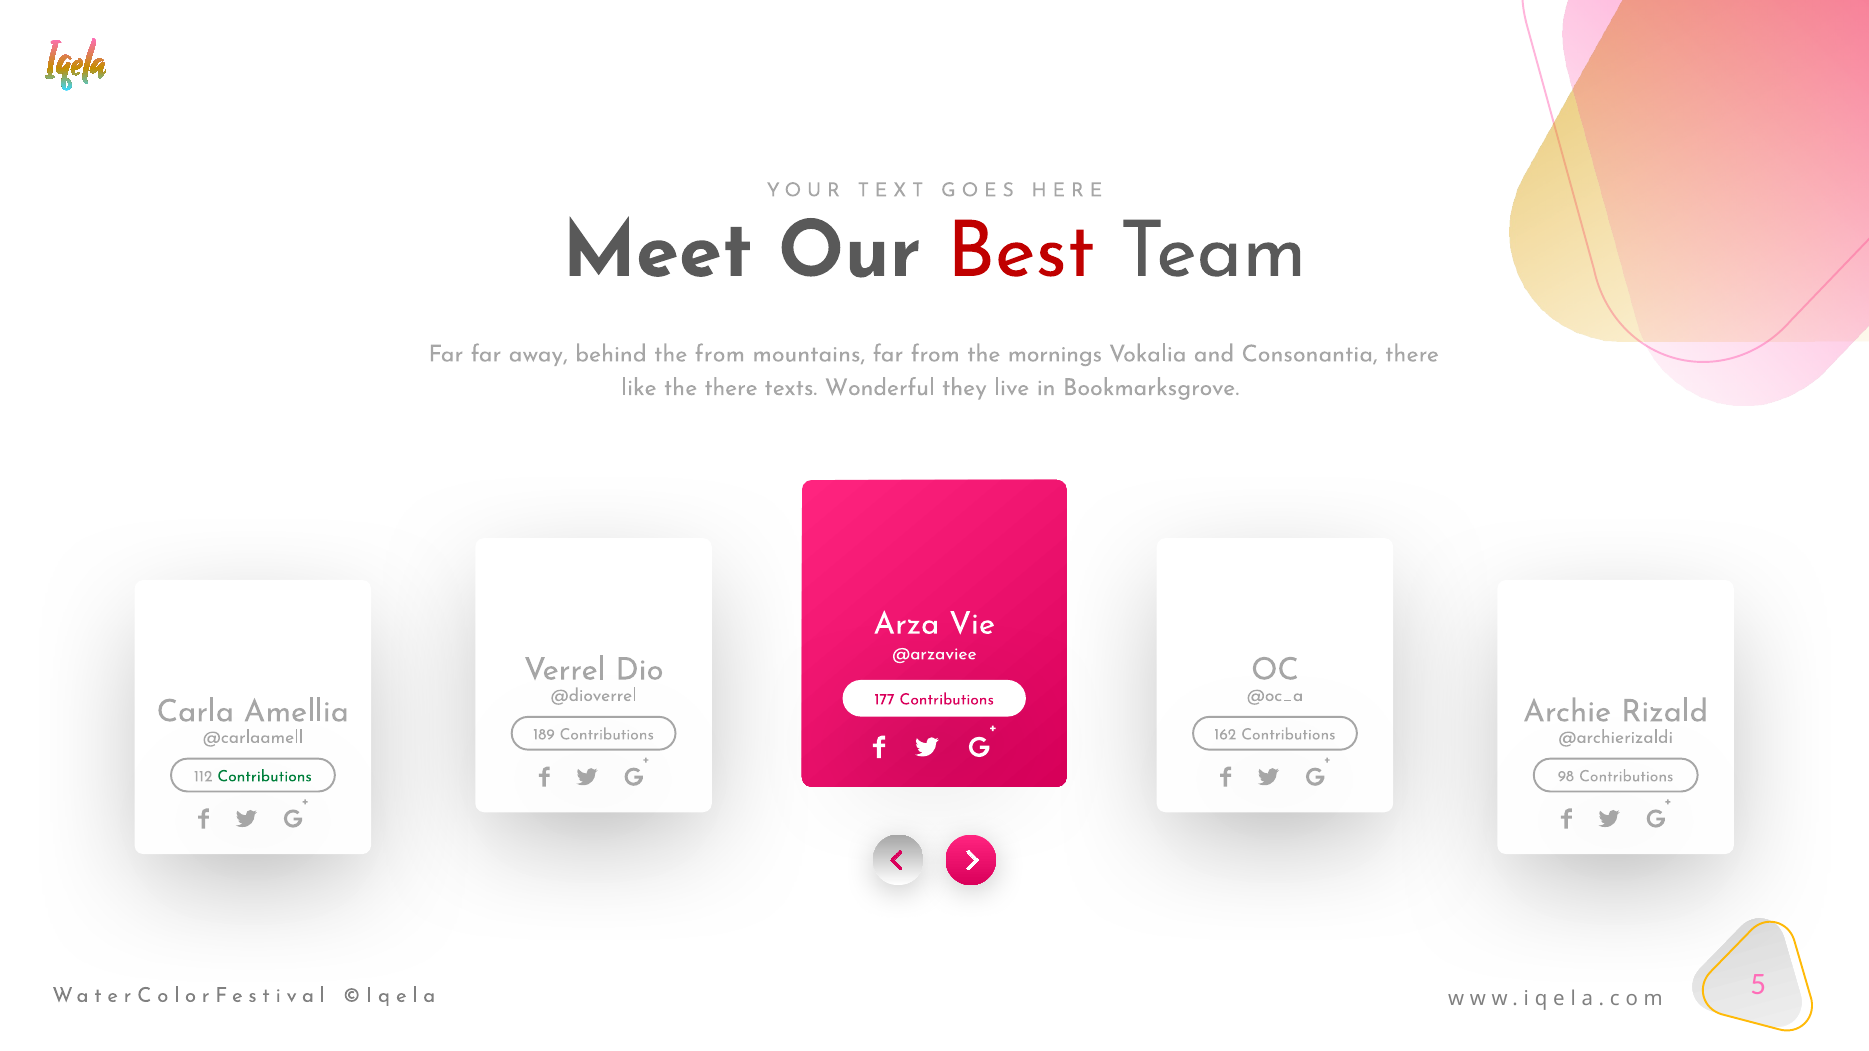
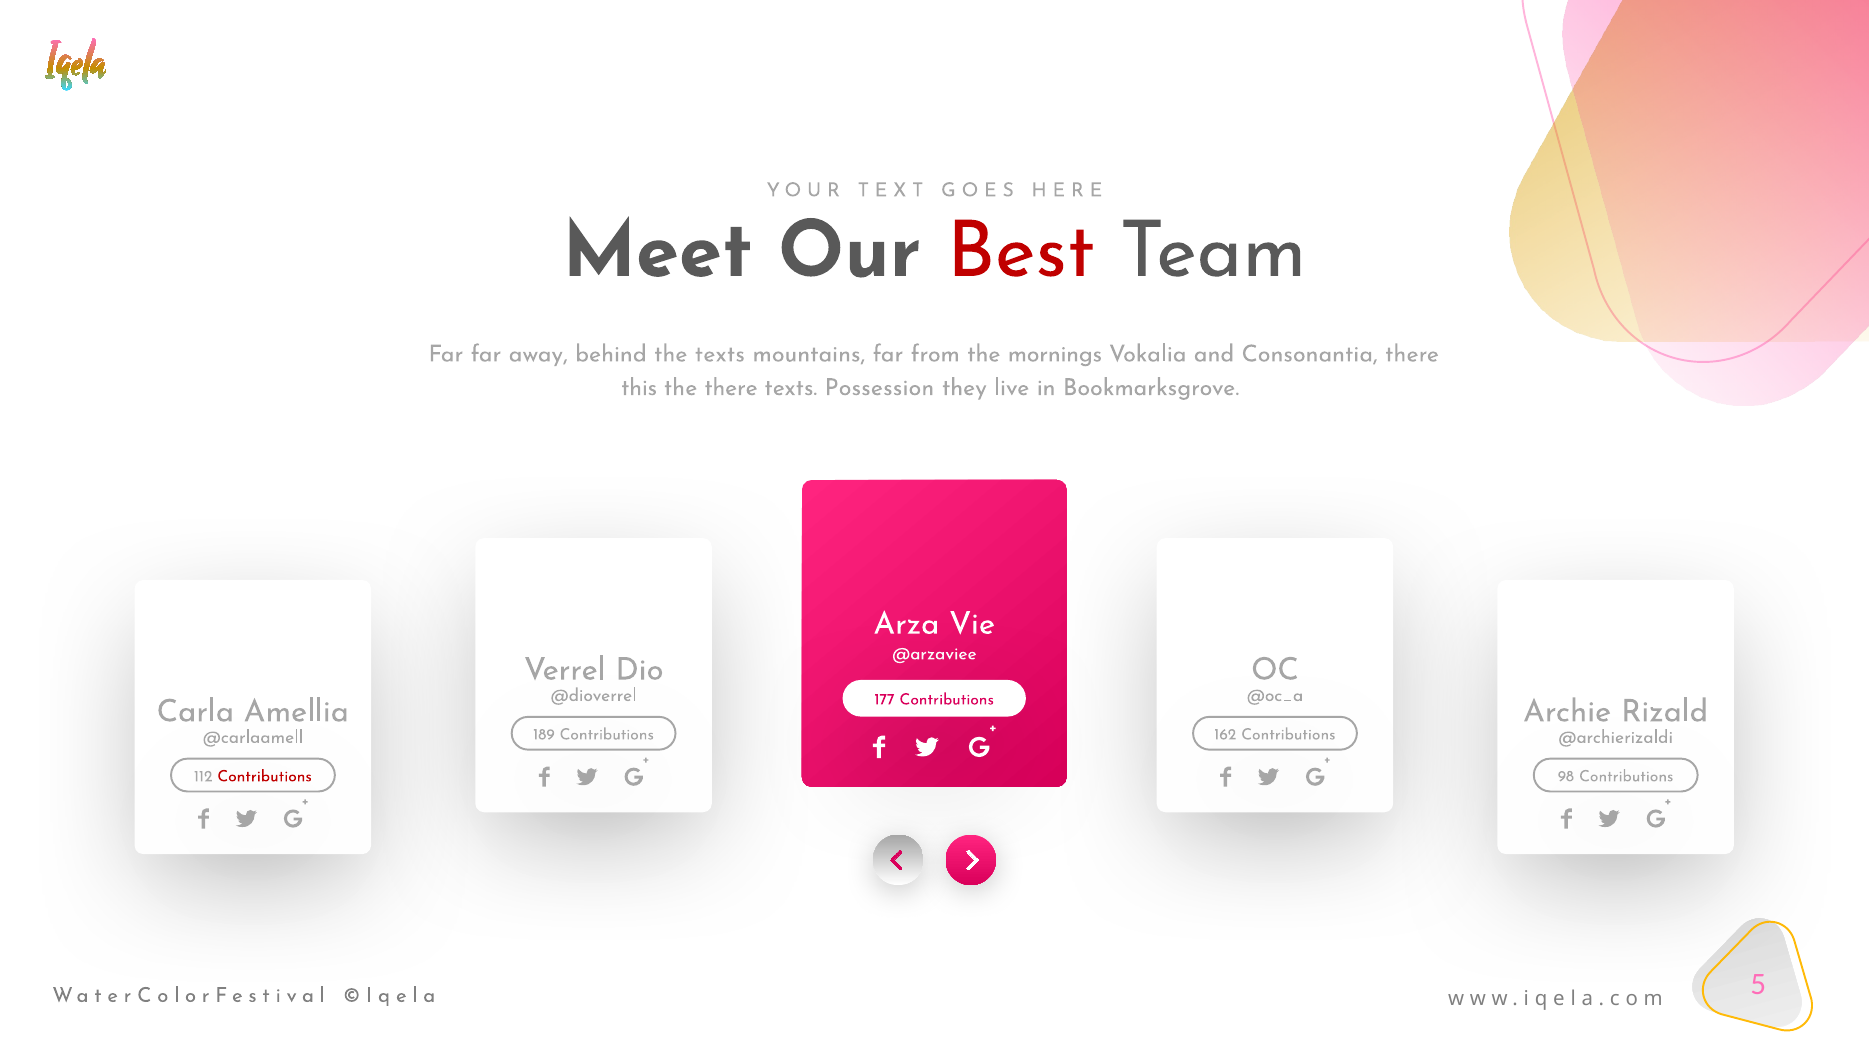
the from: from -> texts
like: like -> this
Wonderful: Wonderful -> Possession
Contributions at (265, 776) colour: green -> red
